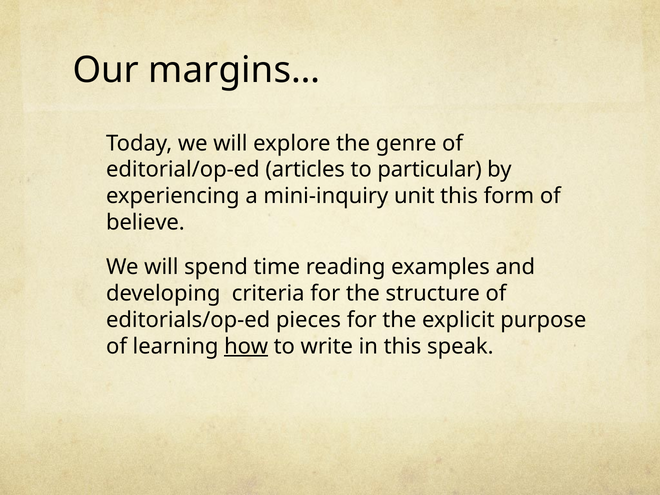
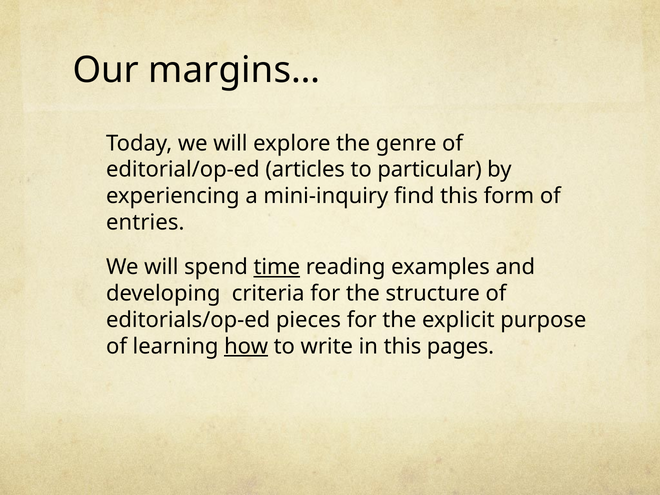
unit: unit -> find
believe: believe -> entries
time underline: none -> present
speak: speak -> pages
